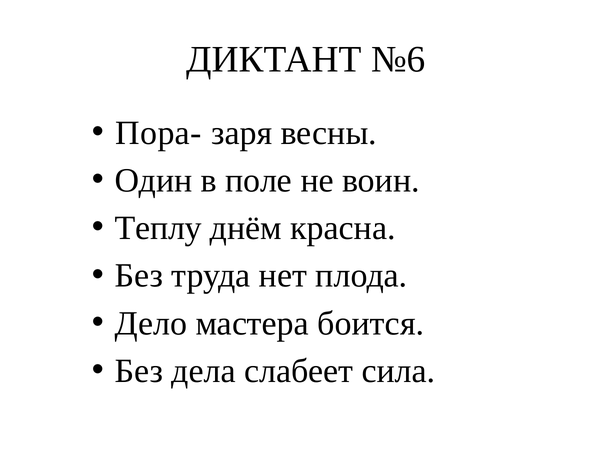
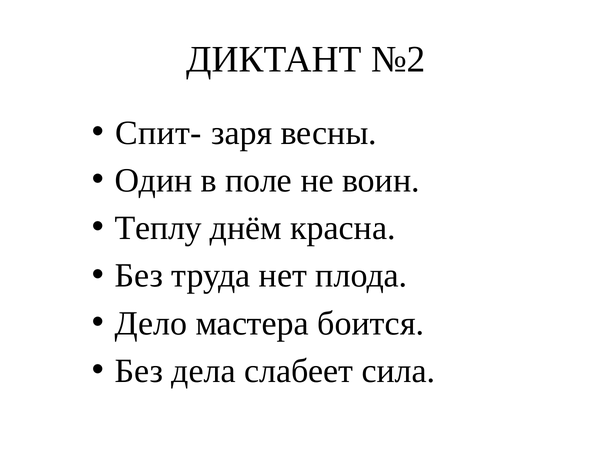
№6: №6 -> №2
Пора-: Пора- -> Спит-
